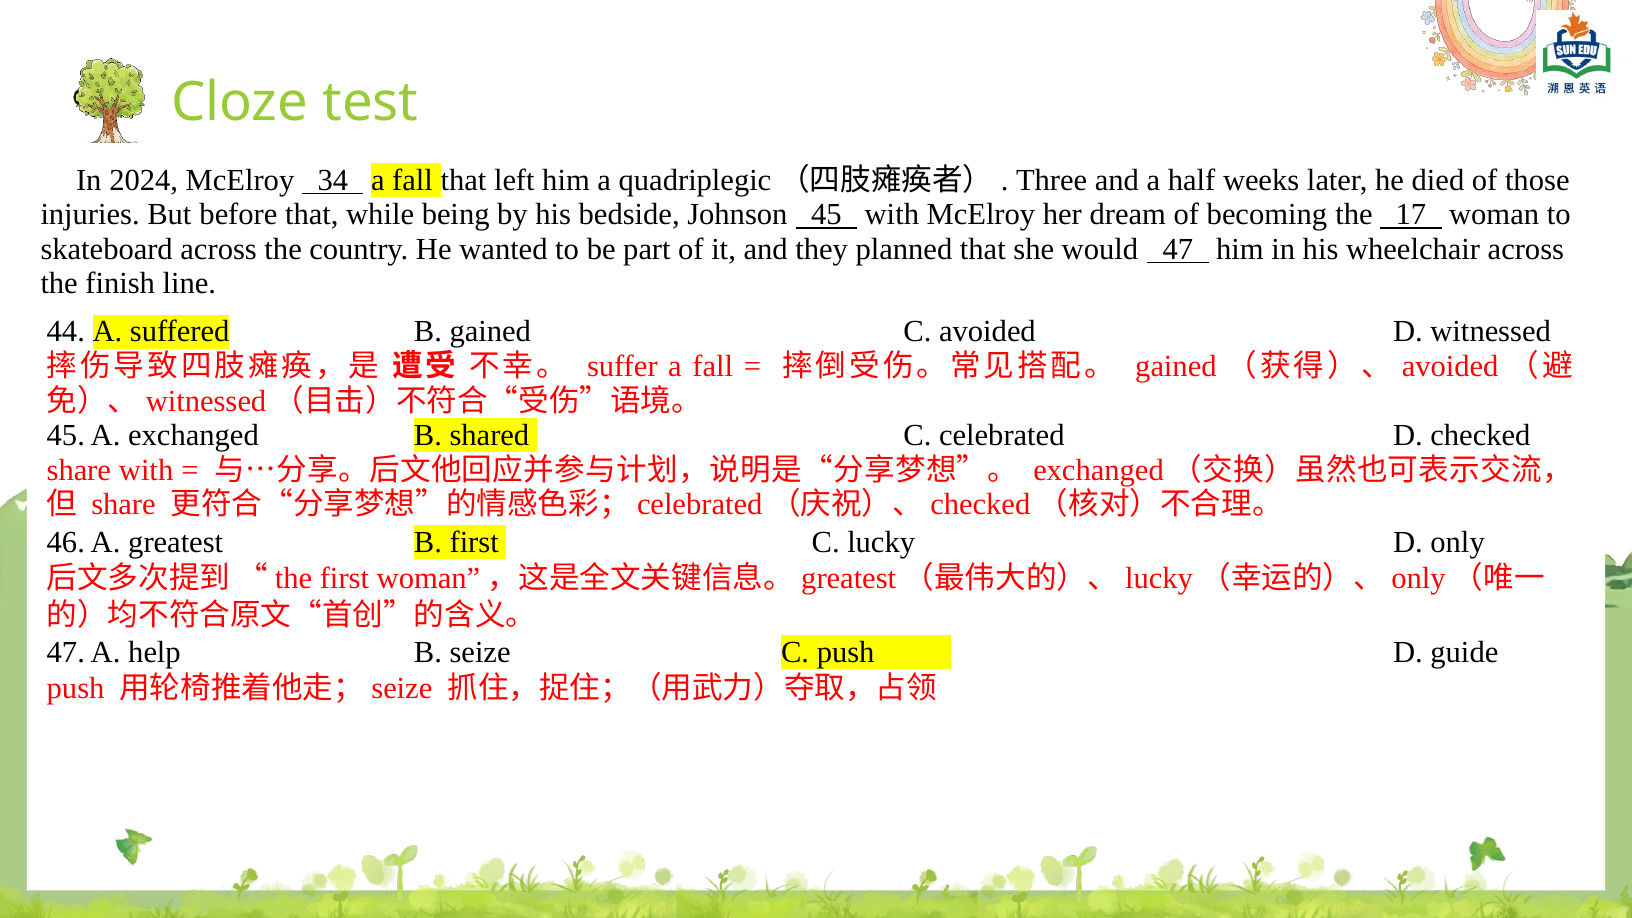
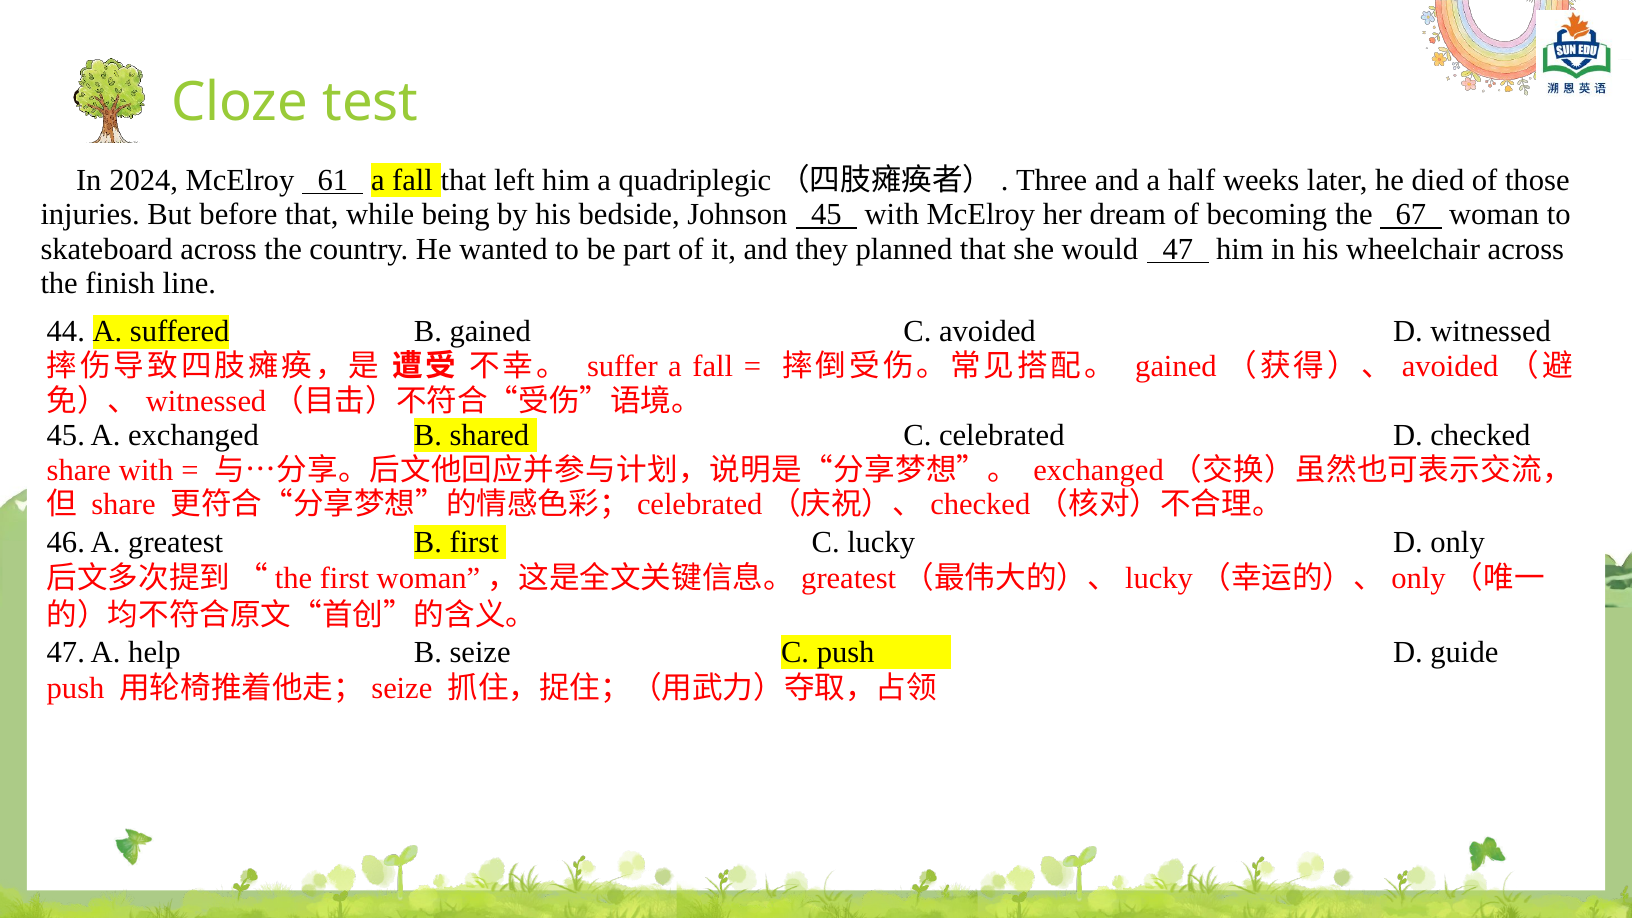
34: 34 -> 61
17: 17 -> 67
